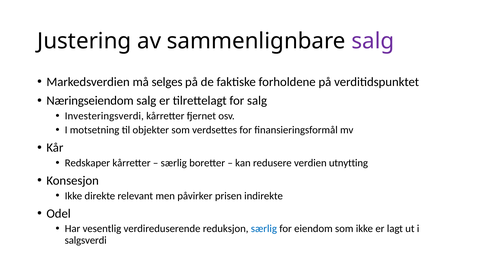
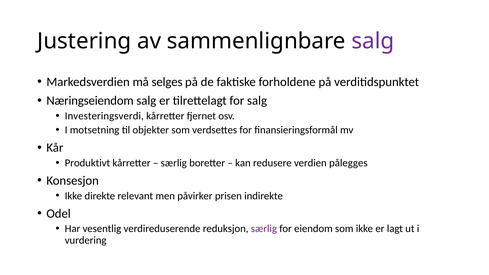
Redskaper: Redskaper -> Produktivt
utnytting: utnytting -> pålegges
særlig at (264, 229) colour: blue -> purple
salgsverdi: salgsverdi -> vurdering
